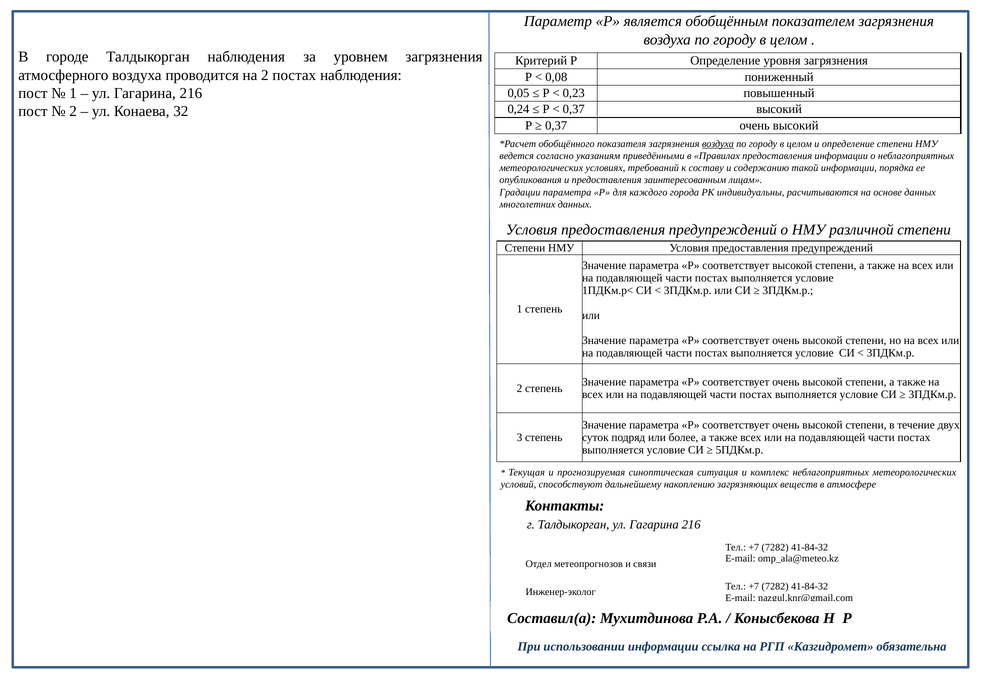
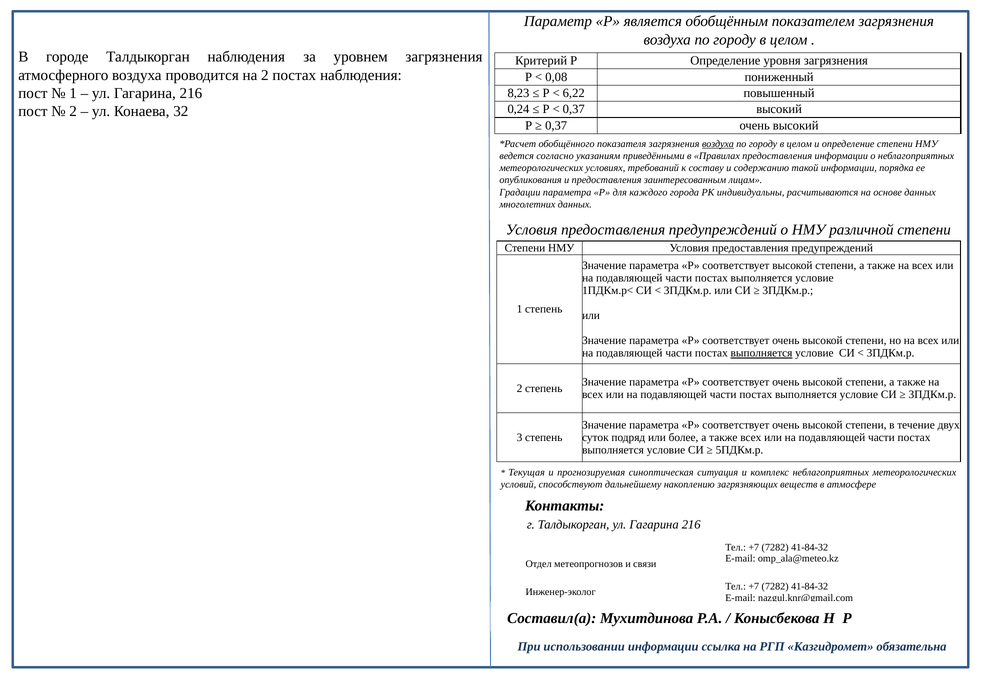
0,05: 0,05 -> 8,23
0,23: 0,23 -> 6,22
выполняется at (762, 353) underline: none -> present
